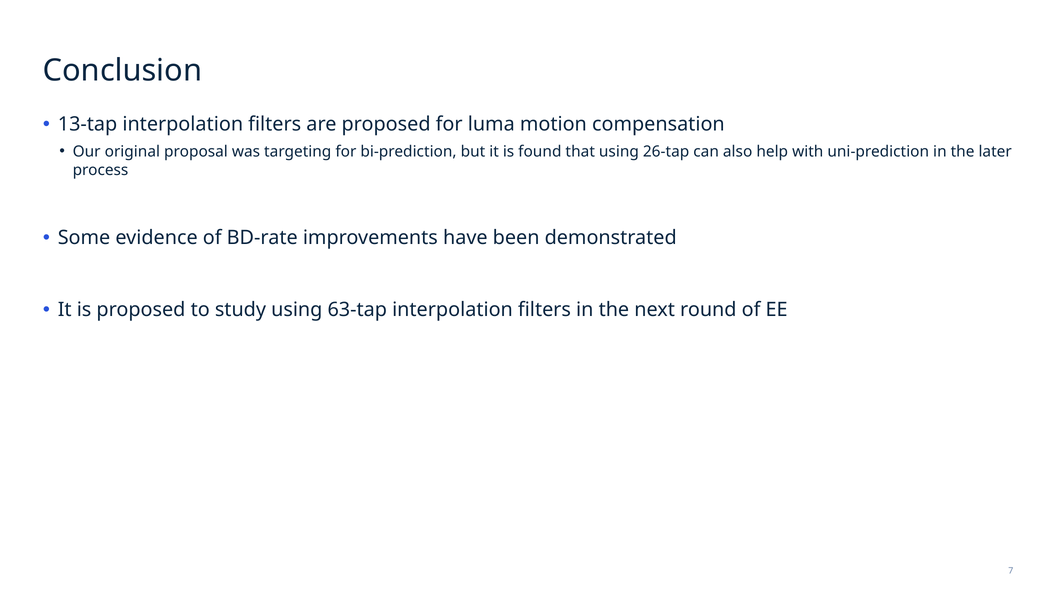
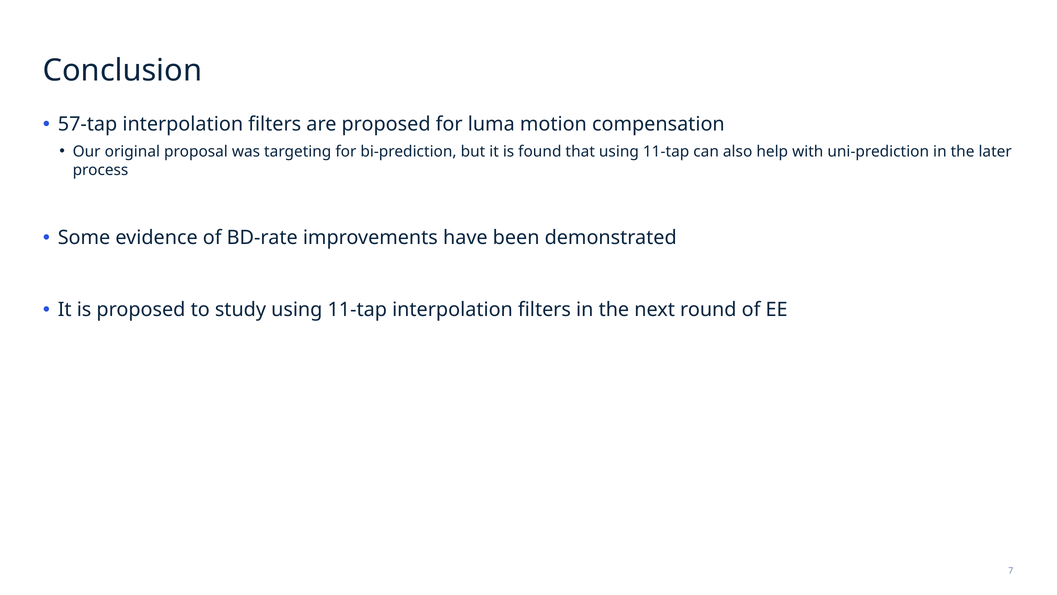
13-tap: 13-tap -> 57-tap
that using 26-tap: 26-tap -> 11-tap
study using 63-tap: 63-tap -> 11-tap
